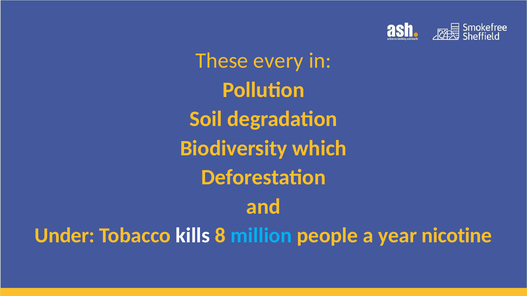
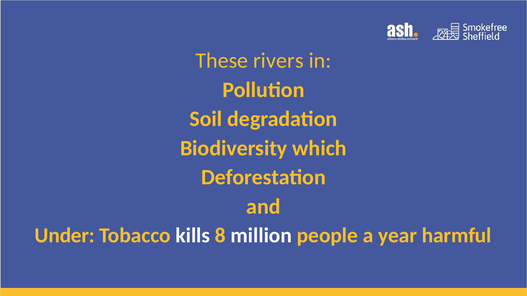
every: every -> rivers
million colour: light blue -> white
nicotine: nicotine -> harmful
